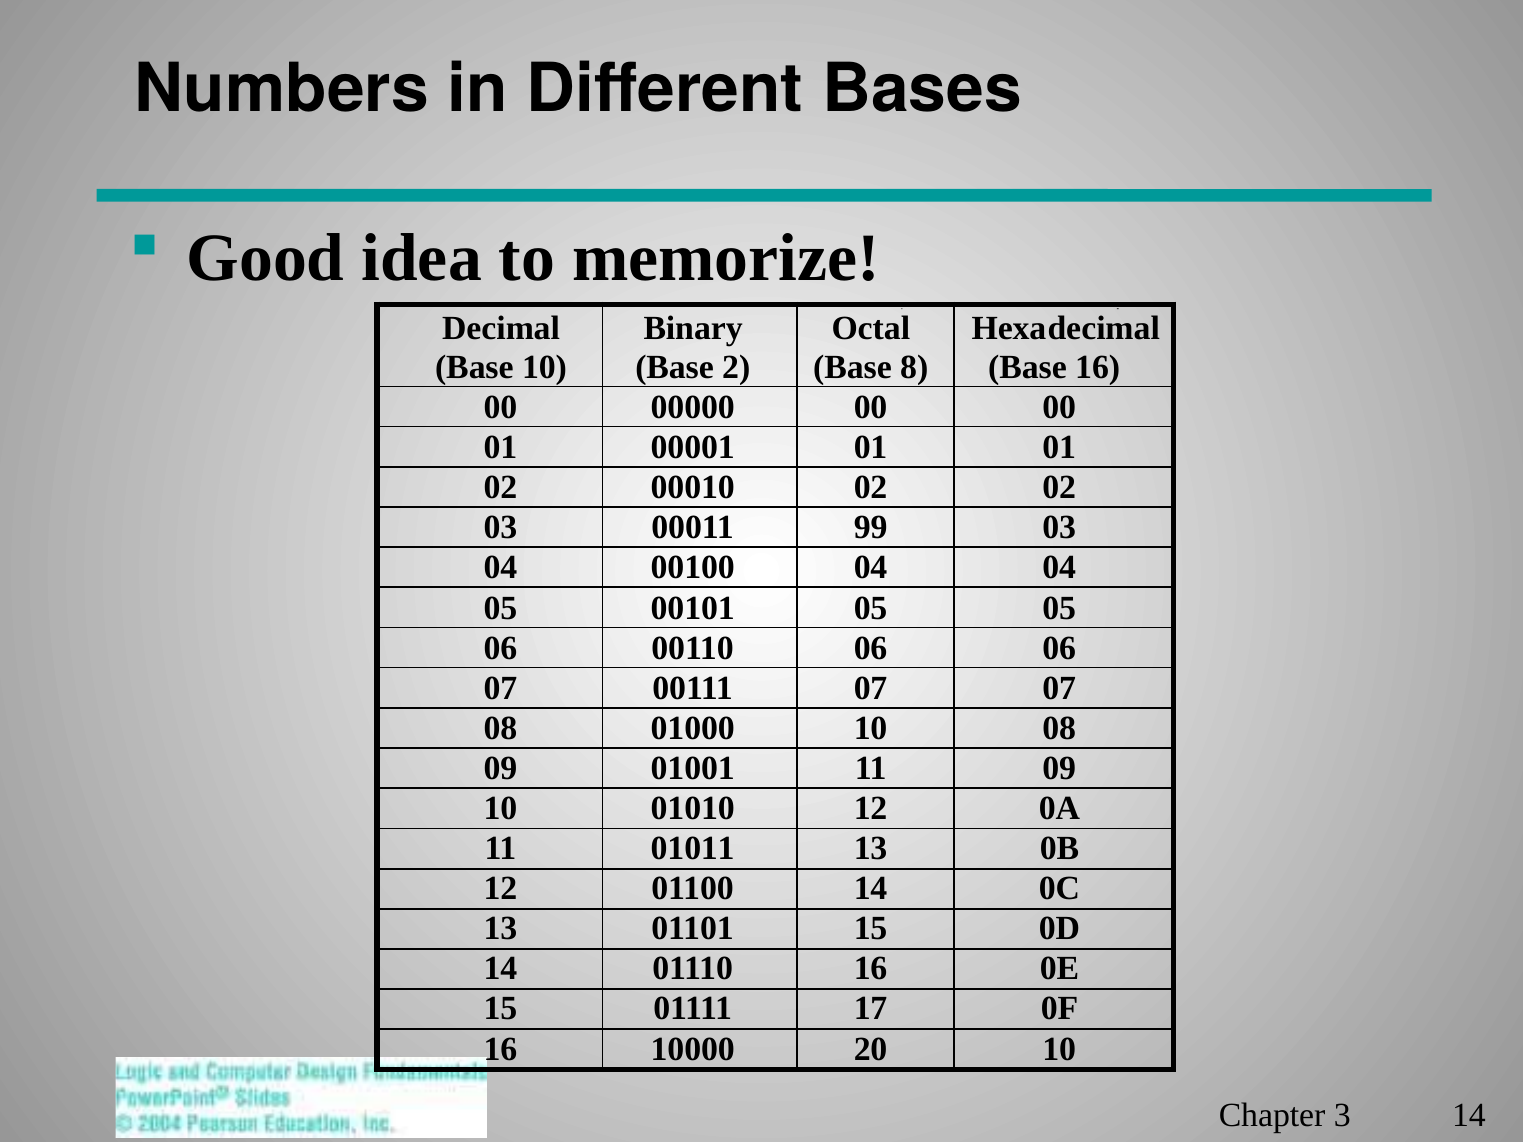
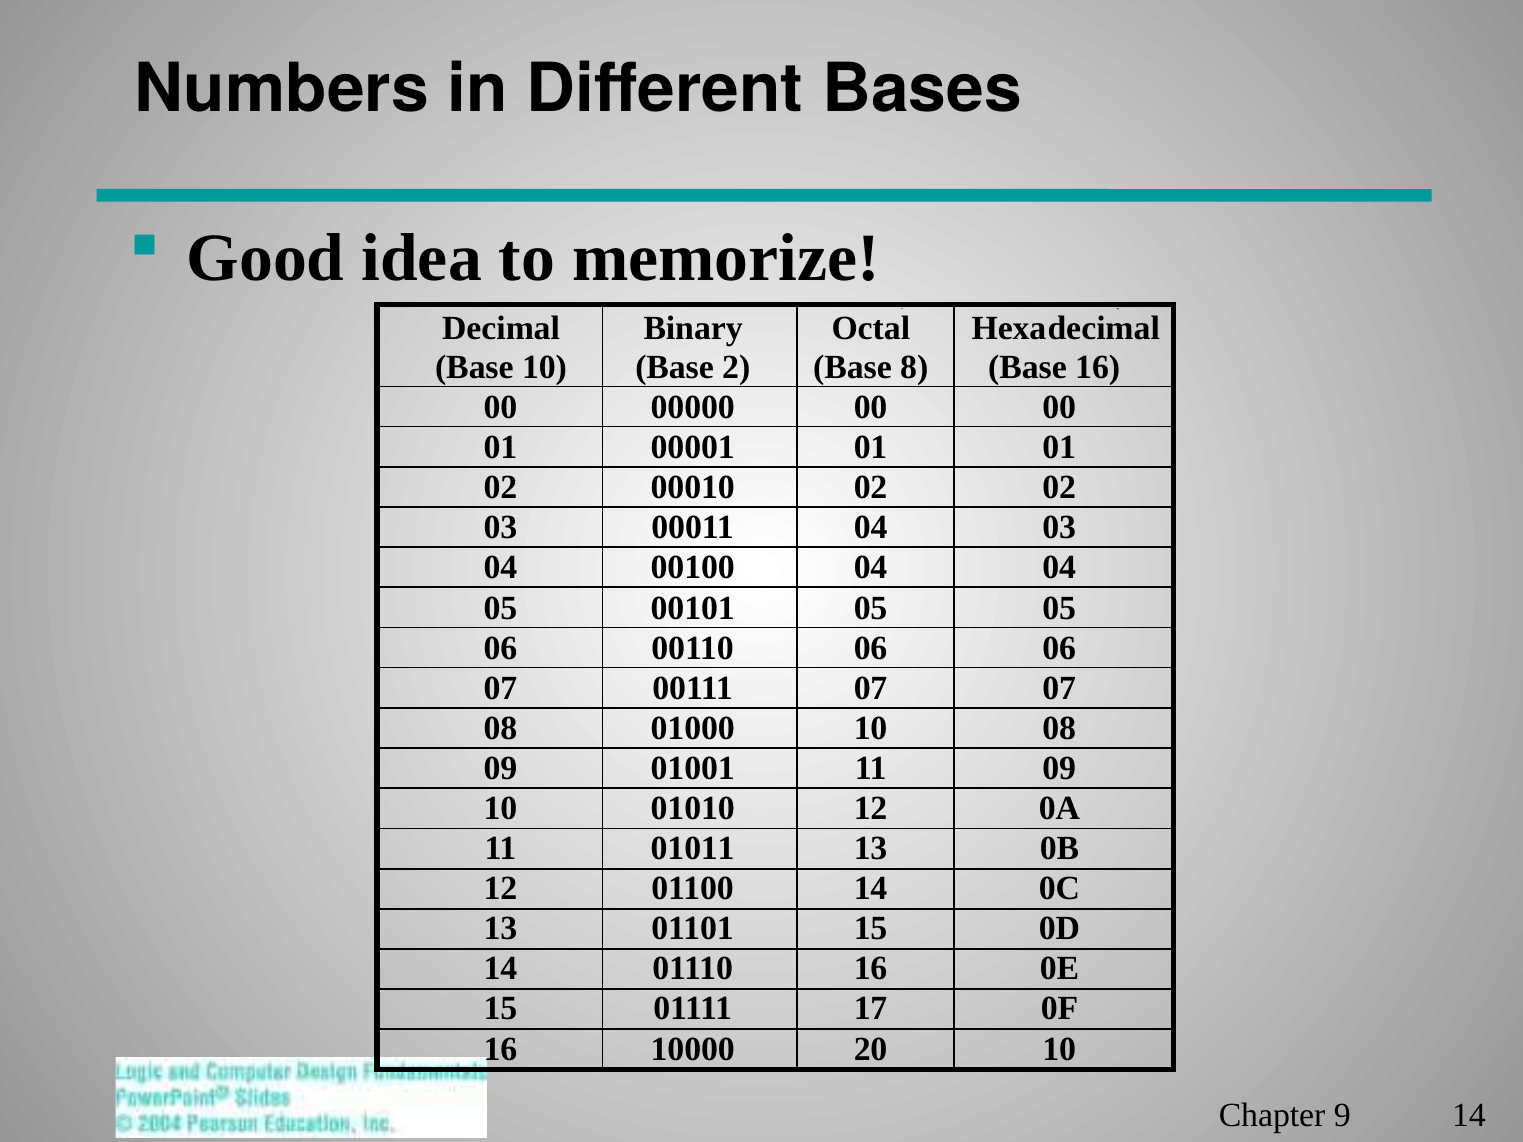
00011 99: 99 -> 04
3: 3 -> 9
